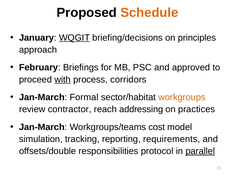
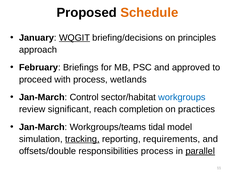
with underline: present -> none
corridors: corridors -> wetlands
Formal: Formal -> Control
workgroups colour: orange -> blue
contractor: contractor -> significant
addressing: addressing -> completion
cost: cost -> tidal
tracking underline: none -> present
responsibilities protocol: protocol -> process
